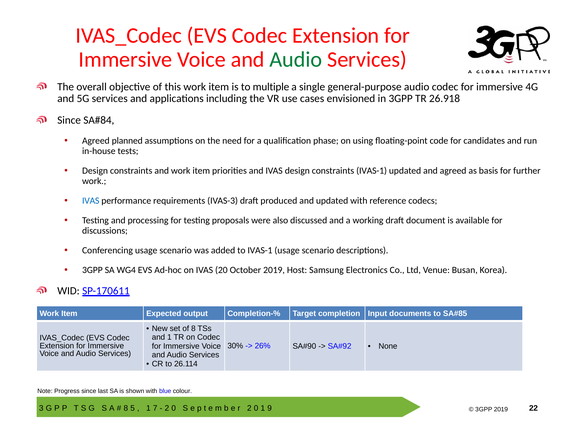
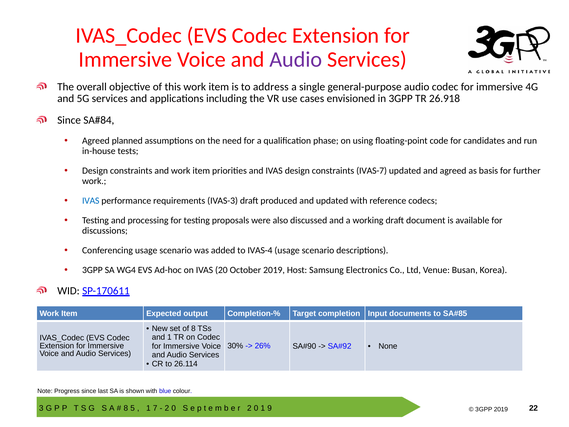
Audio at (296, 59) colour: green -> purple
multiple: multiple -> address
constraints IVAS-1: IVAS-1 -> IVAS-7
to IVAS-1: IVAS-1 -> IVAS-4
